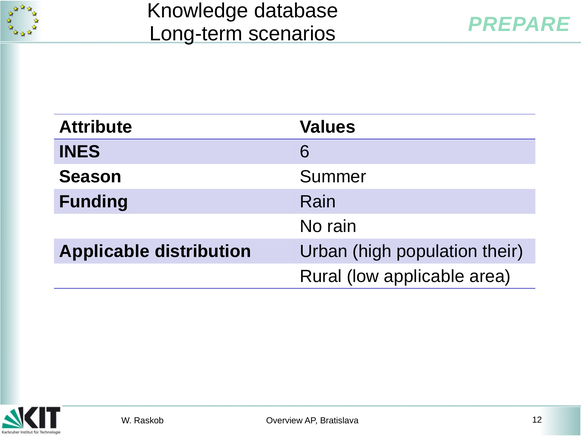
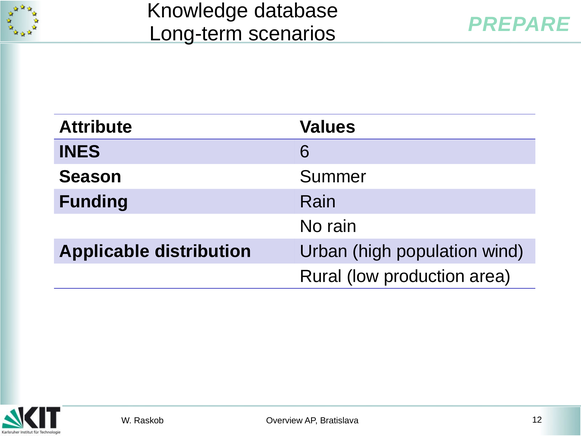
their: their -> wind
low applicable: applicable -> production
